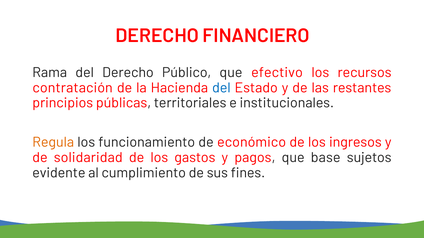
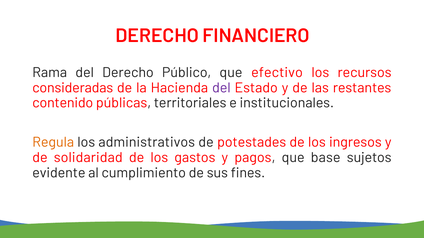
contratación: contratación -> consideradas
del at (221, 88) colour: blue -> purple
principios: principios -> contenido
funcionamiento: funcionamiento -> administrativos
económico: económico -> potestades
